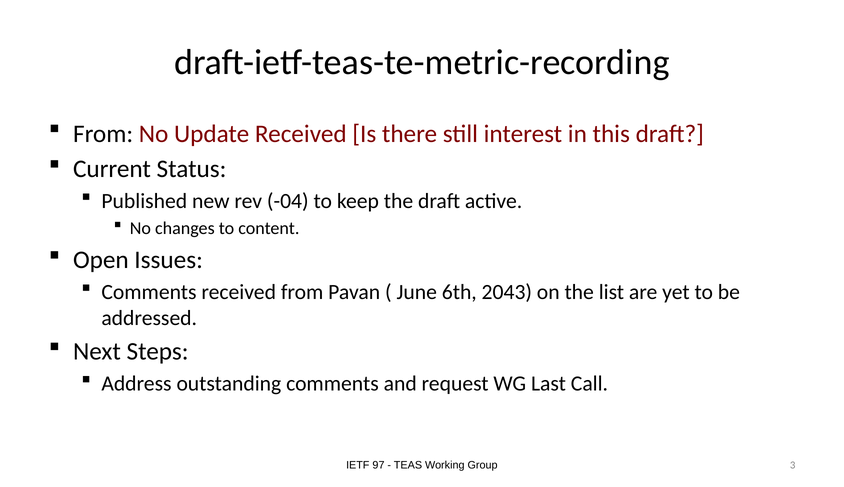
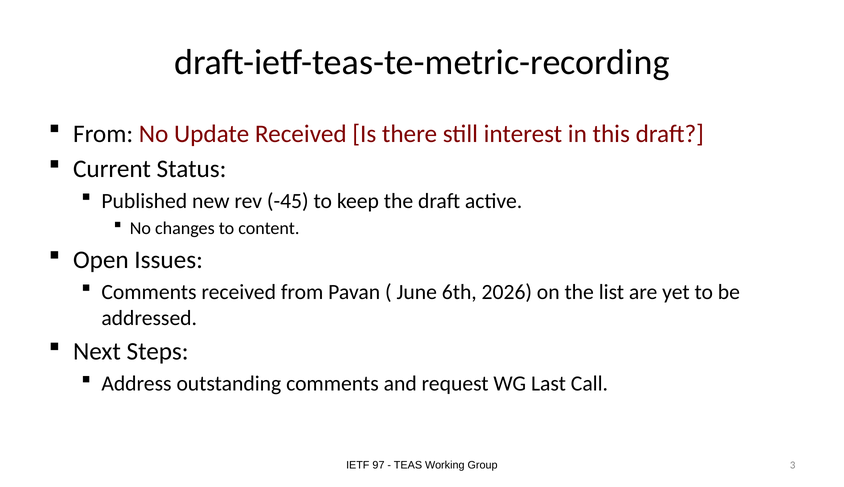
-04: -04 -> -45
2043: 2043 -> 2026
